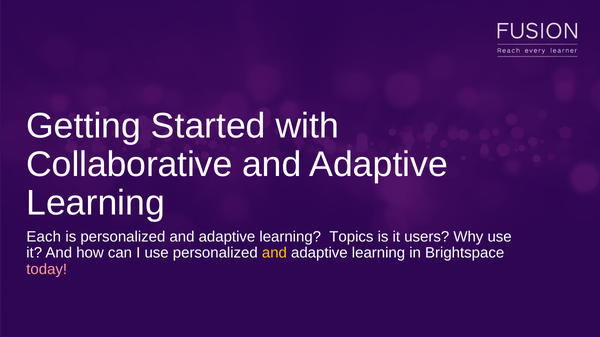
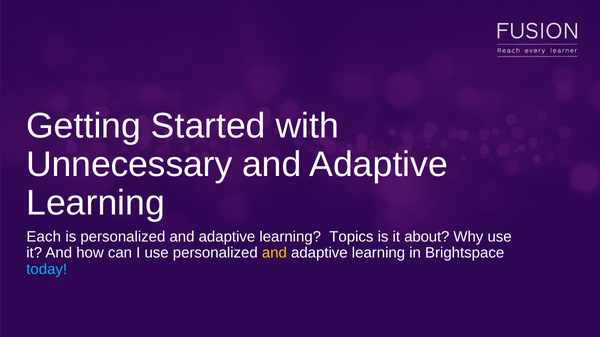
Collaborative: Collaborative -> Unnecessary
users: users -> about
today colour: pink -> light blue
